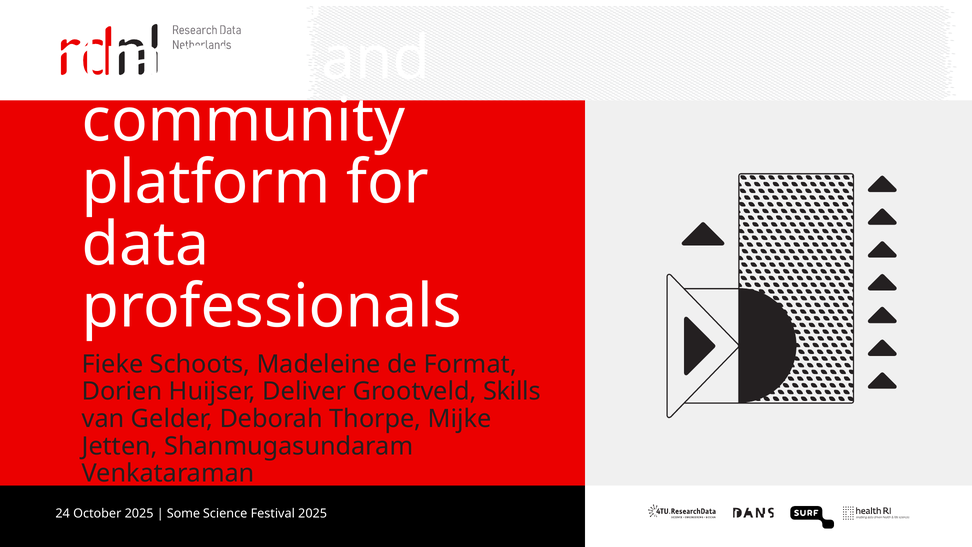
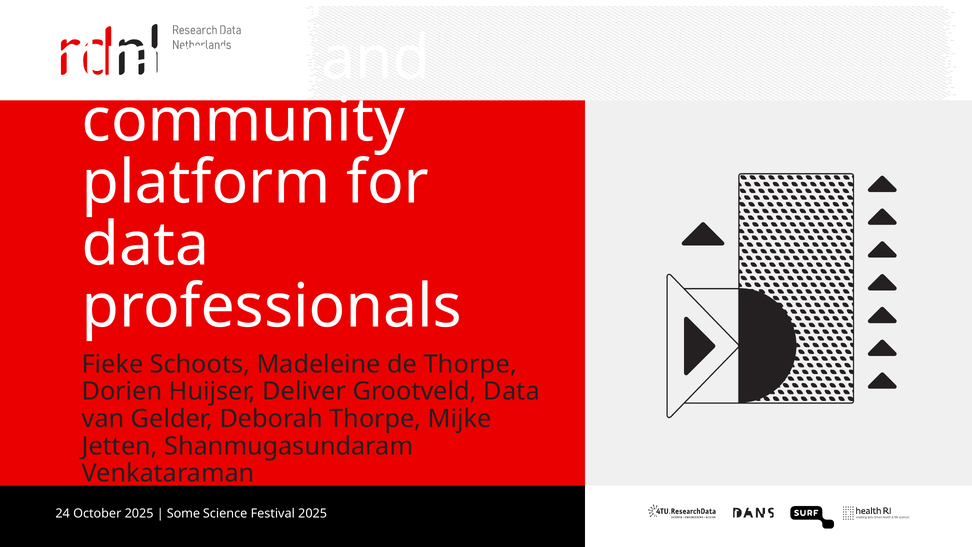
de Format: Format -> Thorpe
Grootveld Skills: Skills -> Data
